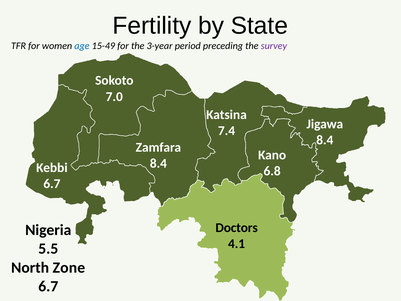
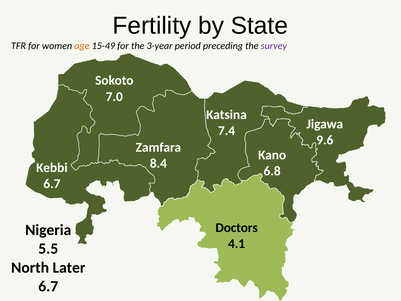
age colour: blue -> orange
8.4 at (325, 140): 8.4 -> 9.6
Zone: Zone -> Later
